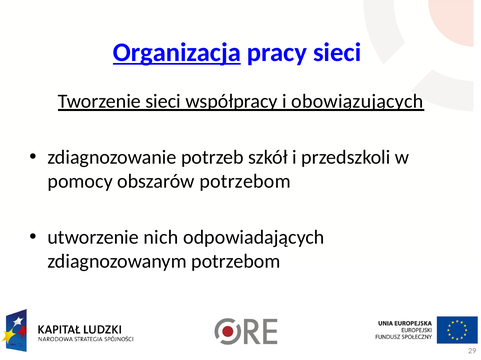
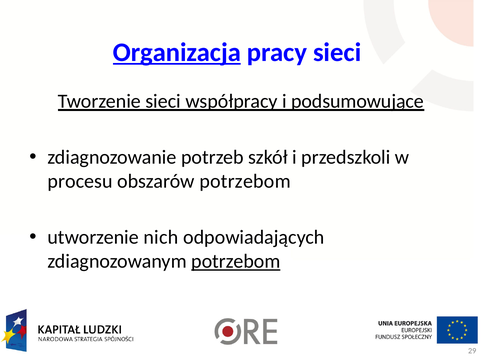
obowiązujących: obowiązujących -> podsumowujące
pomocy: pomocy -> procesu
potrzebom at (236, 262) underline: none -> present
